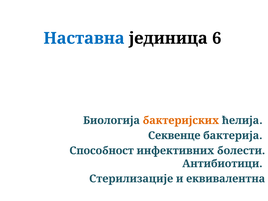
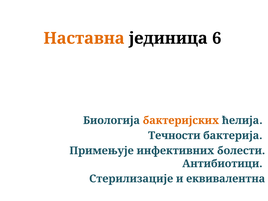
Наставна colour: blue -> orange
Секвенце: Секвенце -> Течности
Способност: Способност -> Примењује
